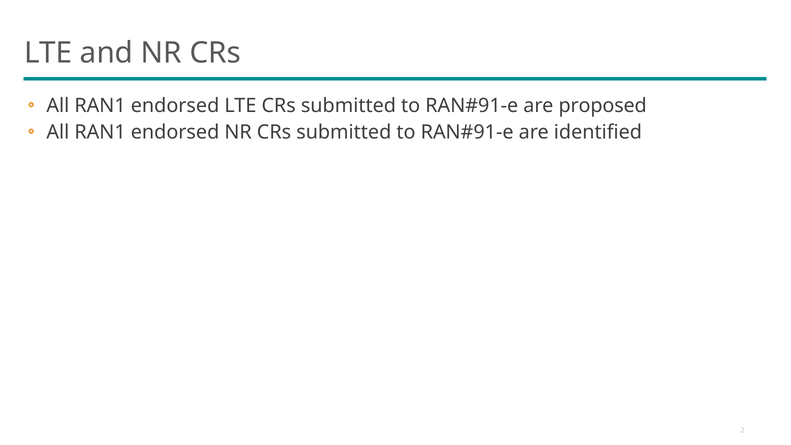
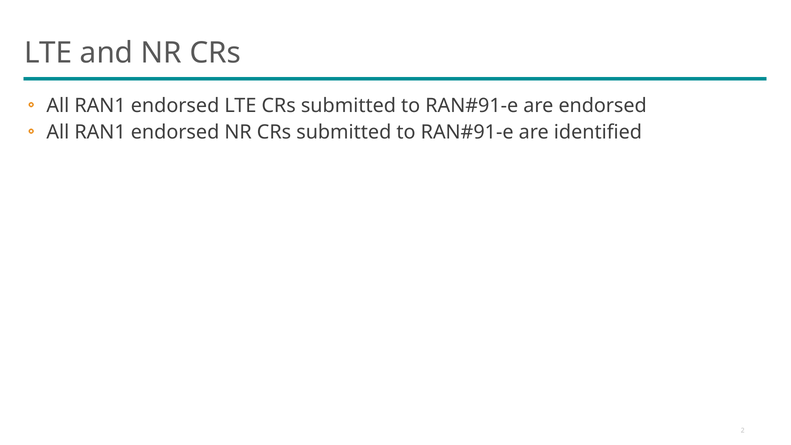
are proposed: proposed -> endorsed
